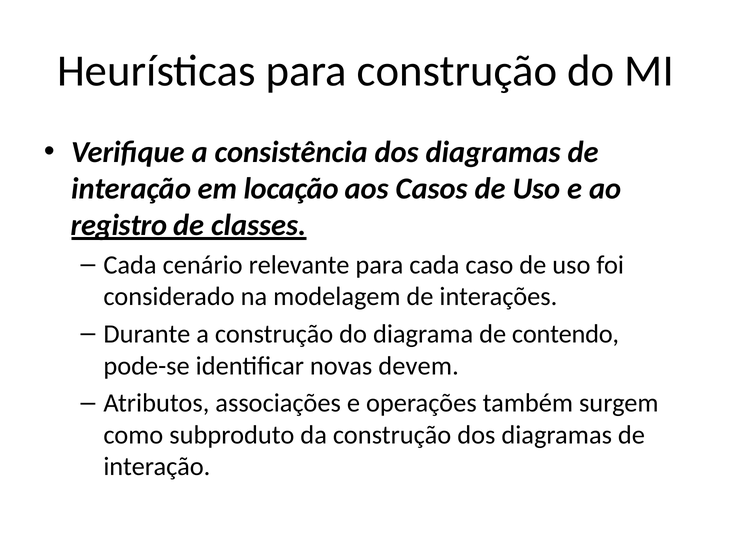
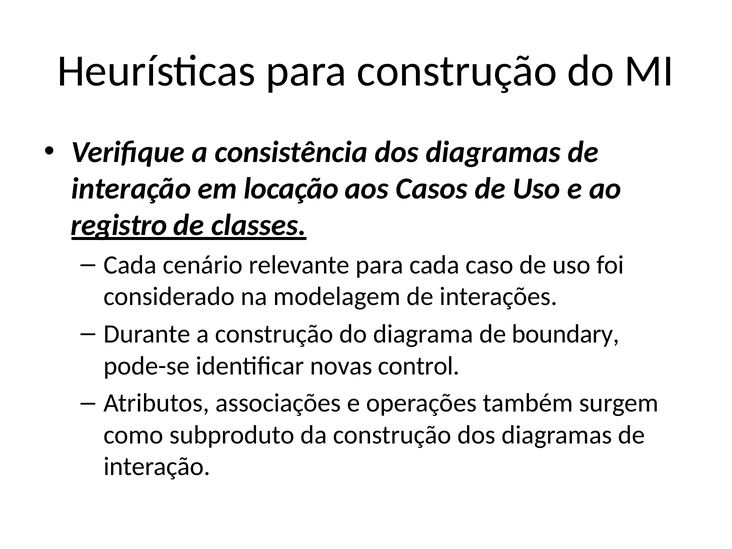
contendo: contendo -> boundary
devem: devem -> control
